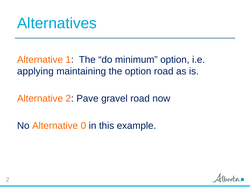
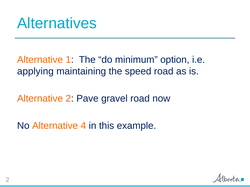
the option: option -> speed
0: 0 -> 4
